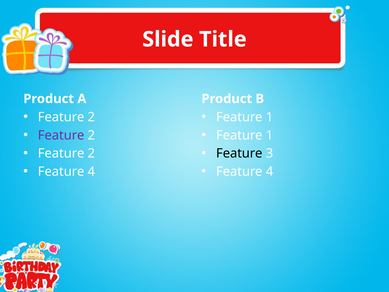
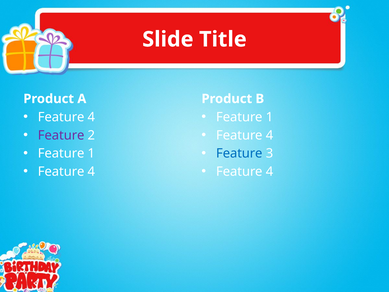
2 at (91, 117): 2 -> 4
1 at (270, 135): 1 -> 4
2 at (91, 153): 2 -> 1
Feature at (239, 153) colour: black -> blue
